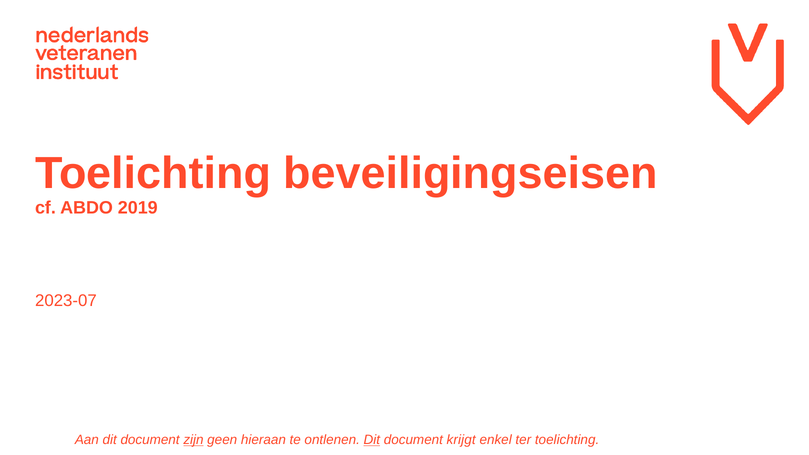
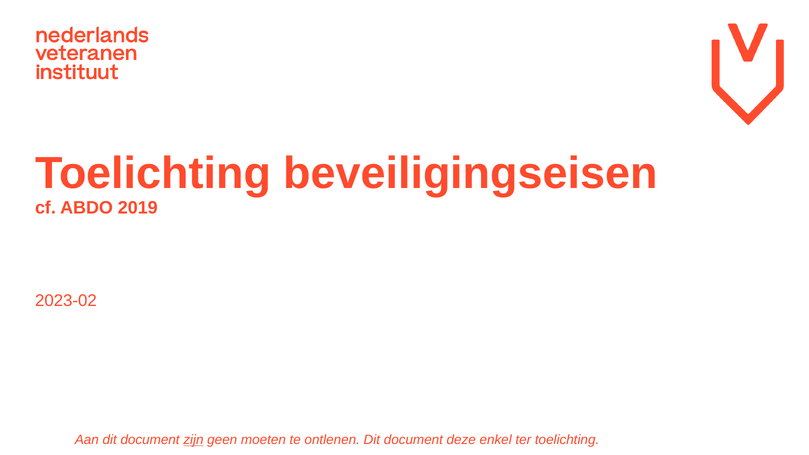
2023-07: 2023-07 -> 2023-02
hieraan: hieraan -> moeten
Dit at (372, 440) underline: present -> none
krijgt: krijgt -> deze
